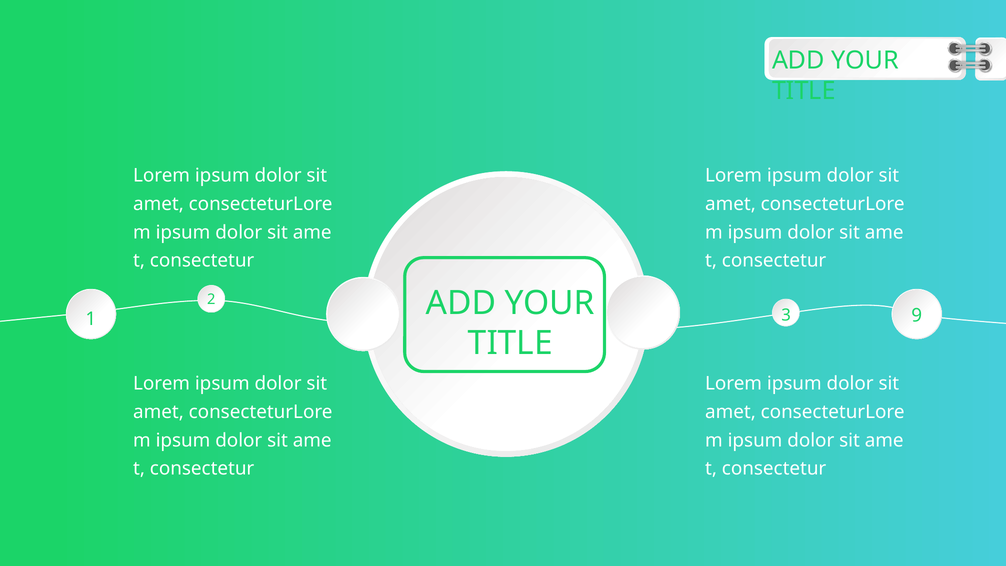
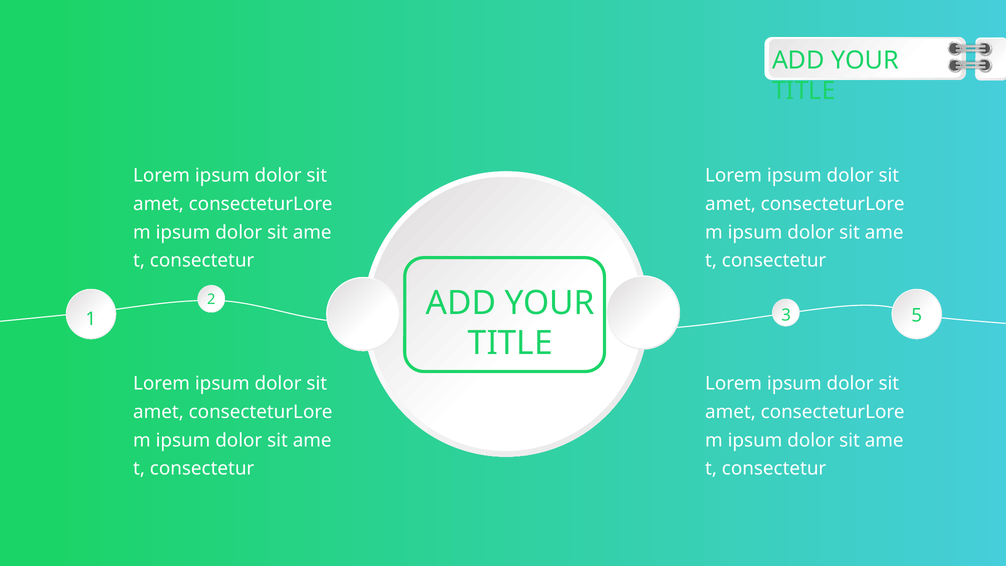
9: 9 -> 5
